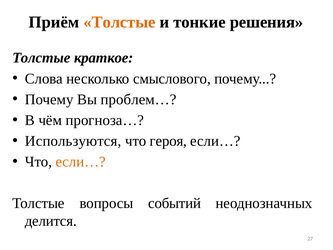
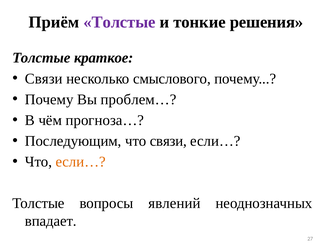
Толстые at (119, 22) colour: orange -> purple
Слова at (44, 79): Слова -> Связи
Используются: Используются -> Последующим
что героя: героя -> связи
событий: событий -> явлений
делится: делится -> впадает
